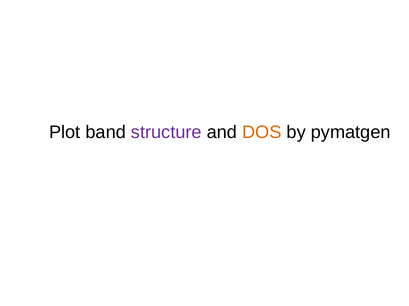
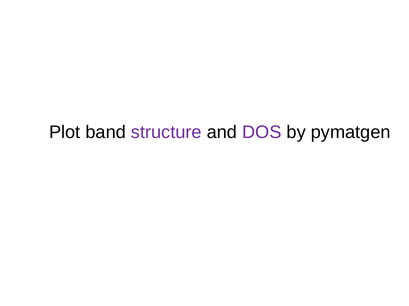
DOS colour: orange -> purple
